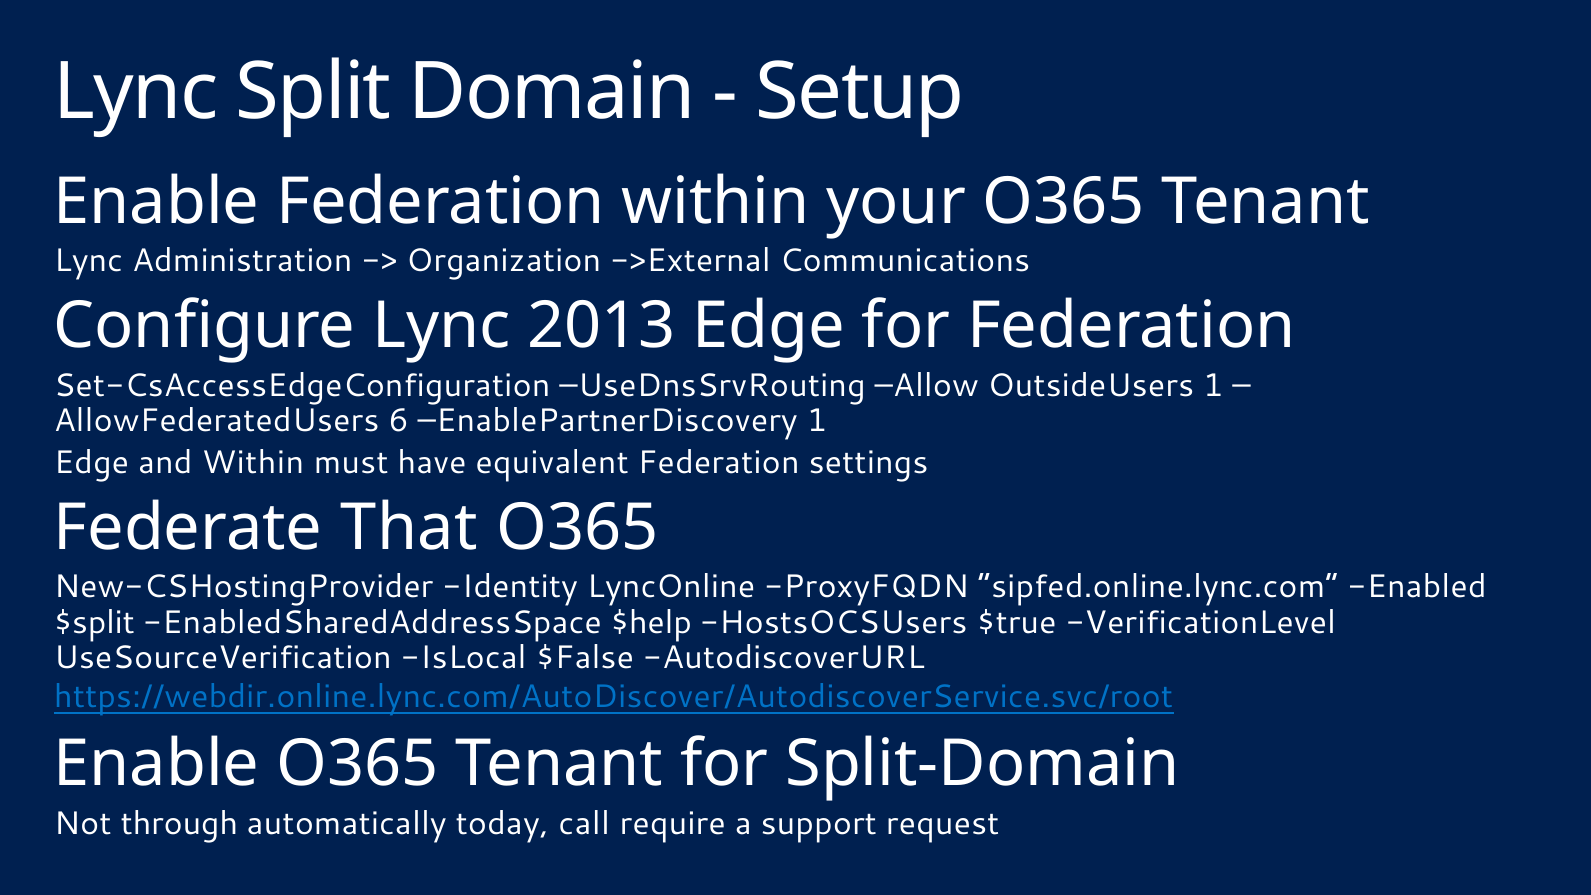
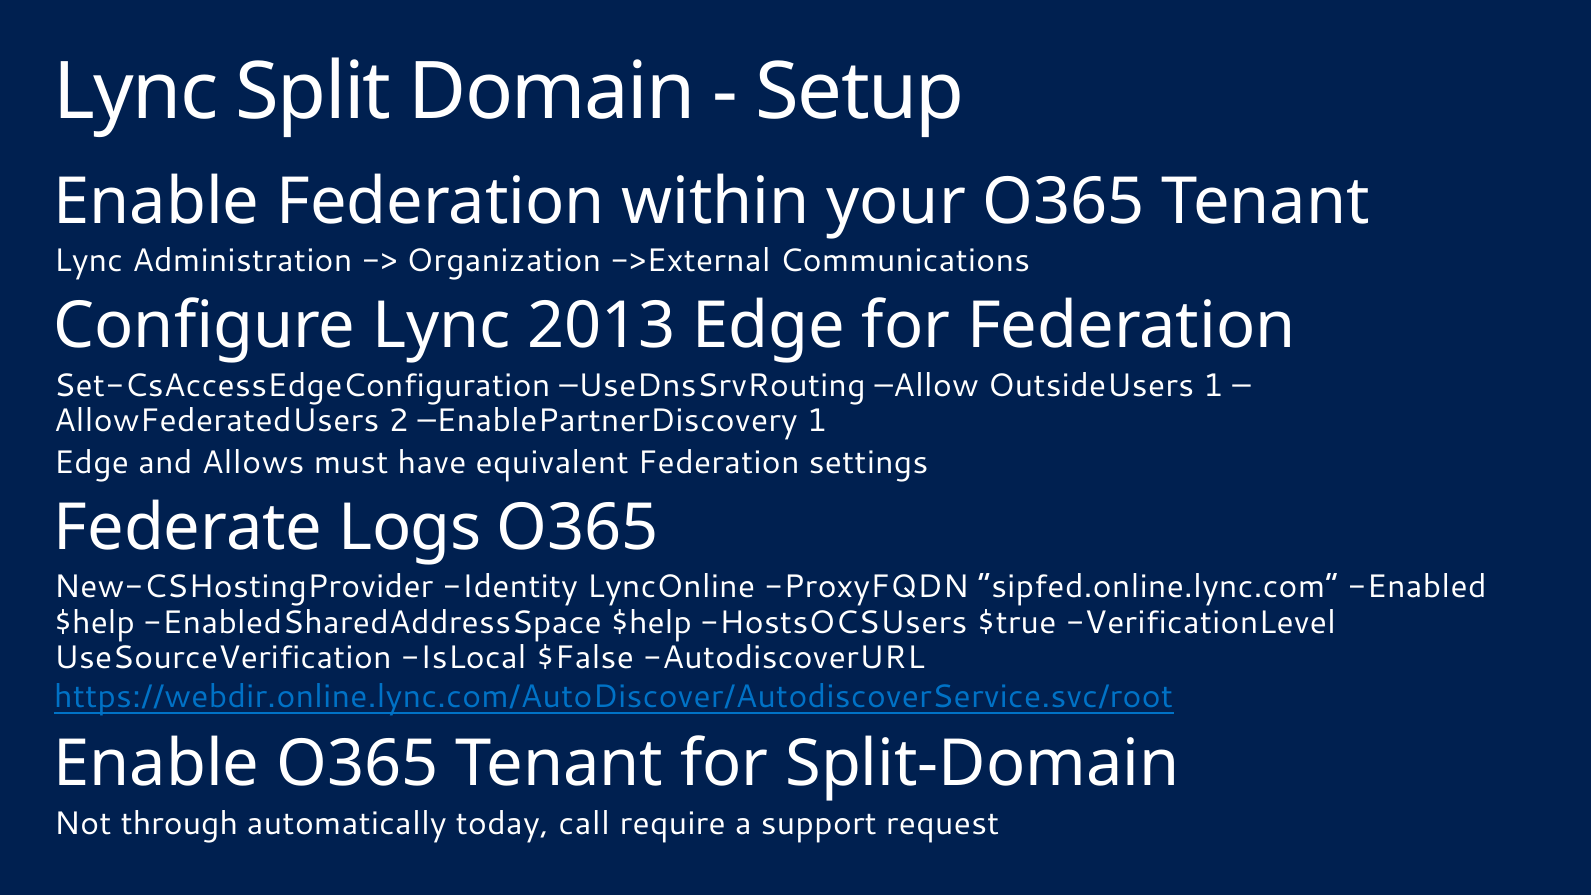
6: 6 -> 2
and Within: Within -> Allows
That: That -> Logs
$split at (94, 622): $split -> $help
